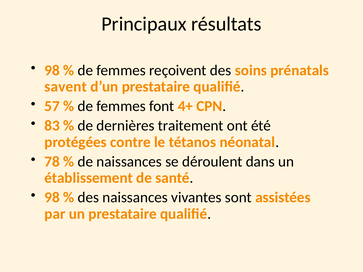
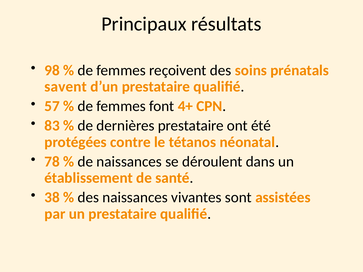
dernières traitement: traitement -> prestataire
98 at (52, 198): 98 -> 38
